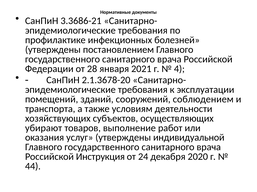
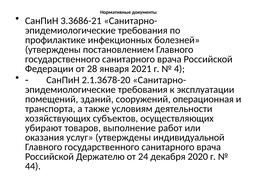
соблюдением: соблюдением -> операционная
Инструкция: Инструкция -> Держателю
